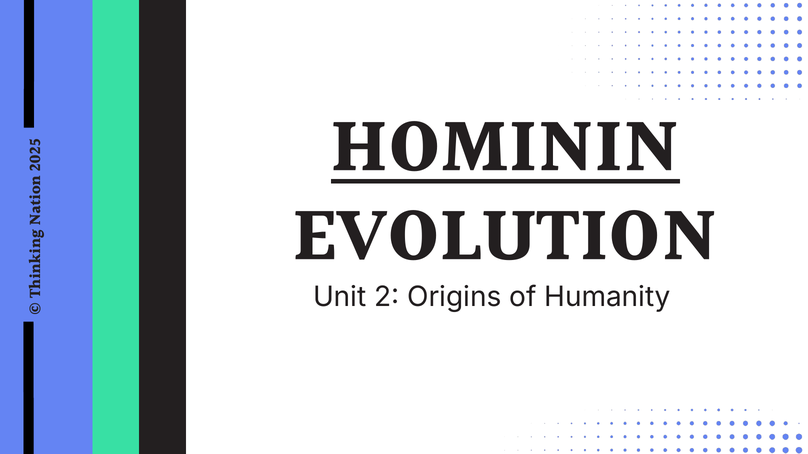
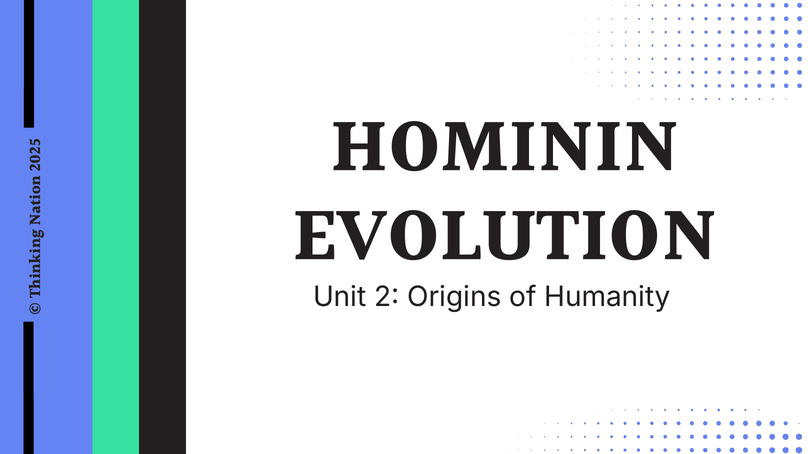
HOMININ underline: present -> none
